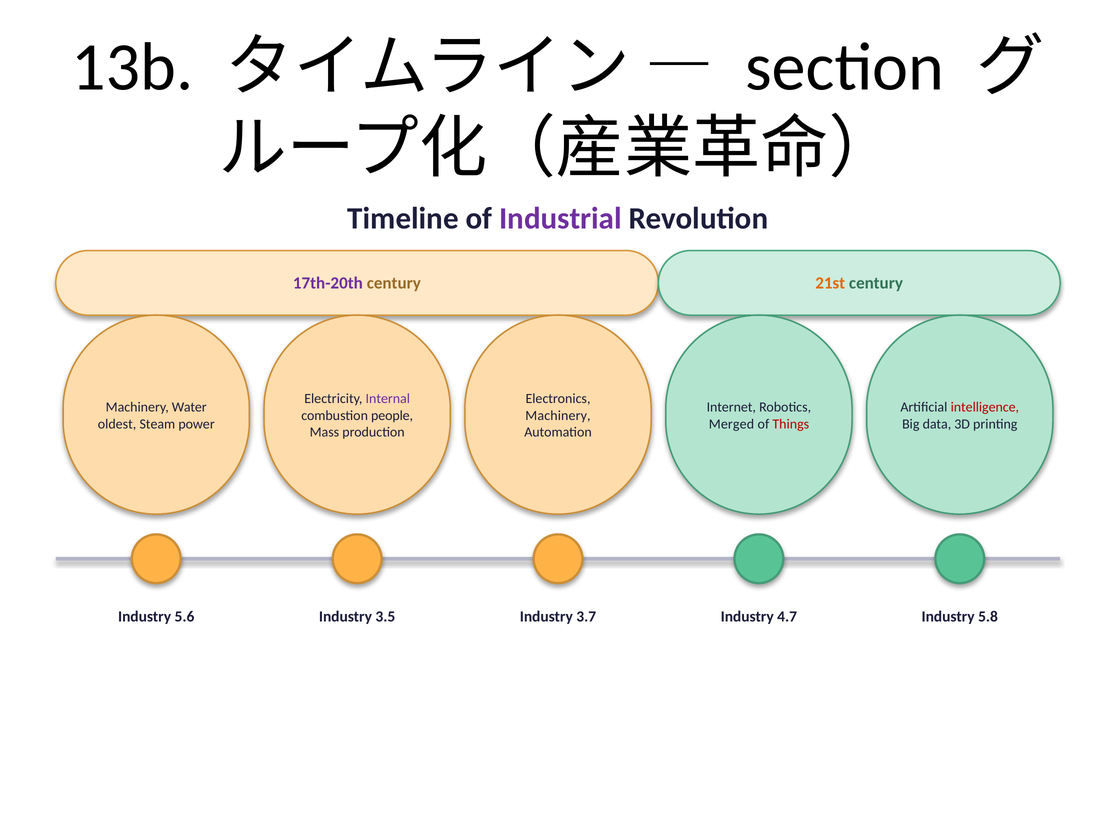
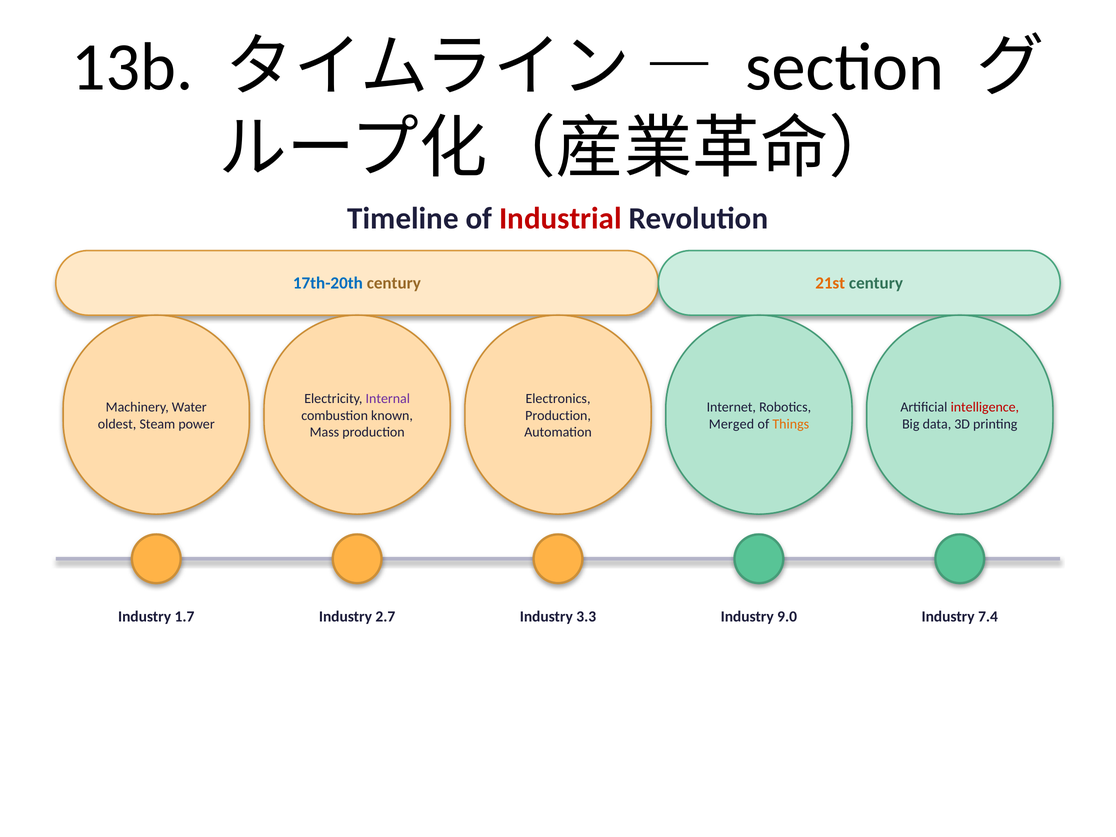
Industrial colour: purple -> red
17th-20th colour: purple -> blue
people: people -> known
Machinery at (558, 416): Machinery -> Production
Things colour: red -> orange
5.6: 5.6 -> 1.7
3.5: 3.5 -> 2.7
3.7: 3.7 -> 3.3
4.7: 4.7 -> 9.0
5.8: 5.8 -> 7.4
